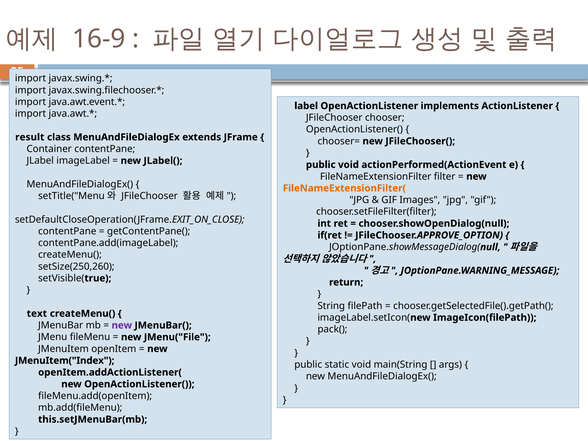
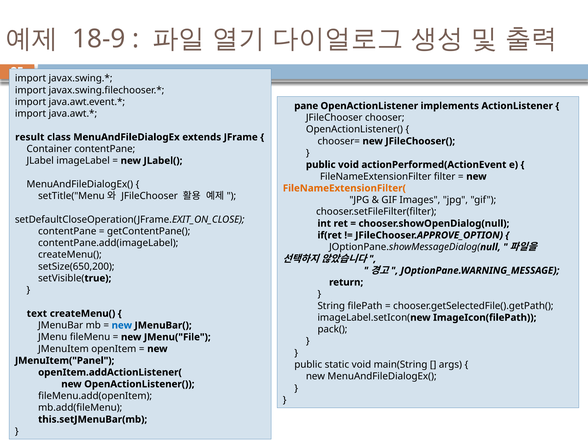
16-9: 16-9 -> 18-9
label: label -> pane
setSize(250,260: setSize(250,260 -> setSize(650,200
new at (122, 325) colour: purple -> blue
JMenuItem("Index: JMenuItem("Index -> JMenuItem("Panel
